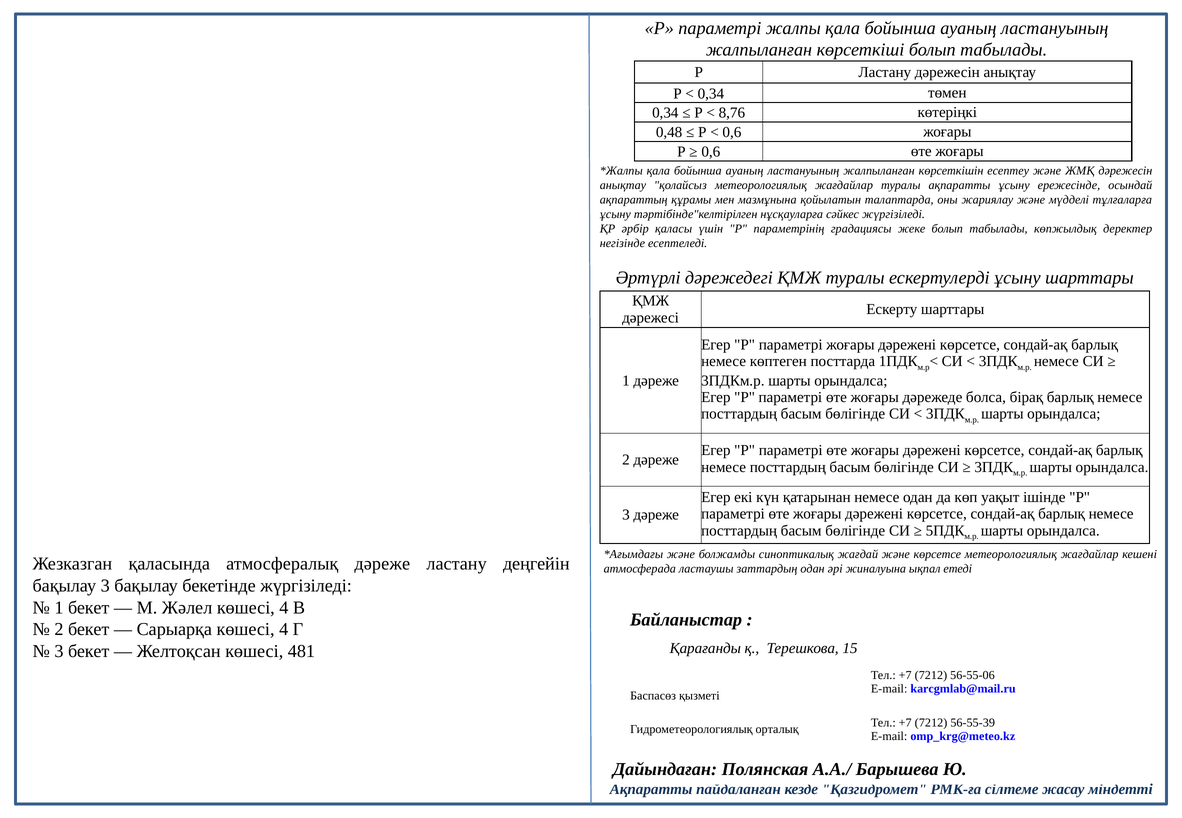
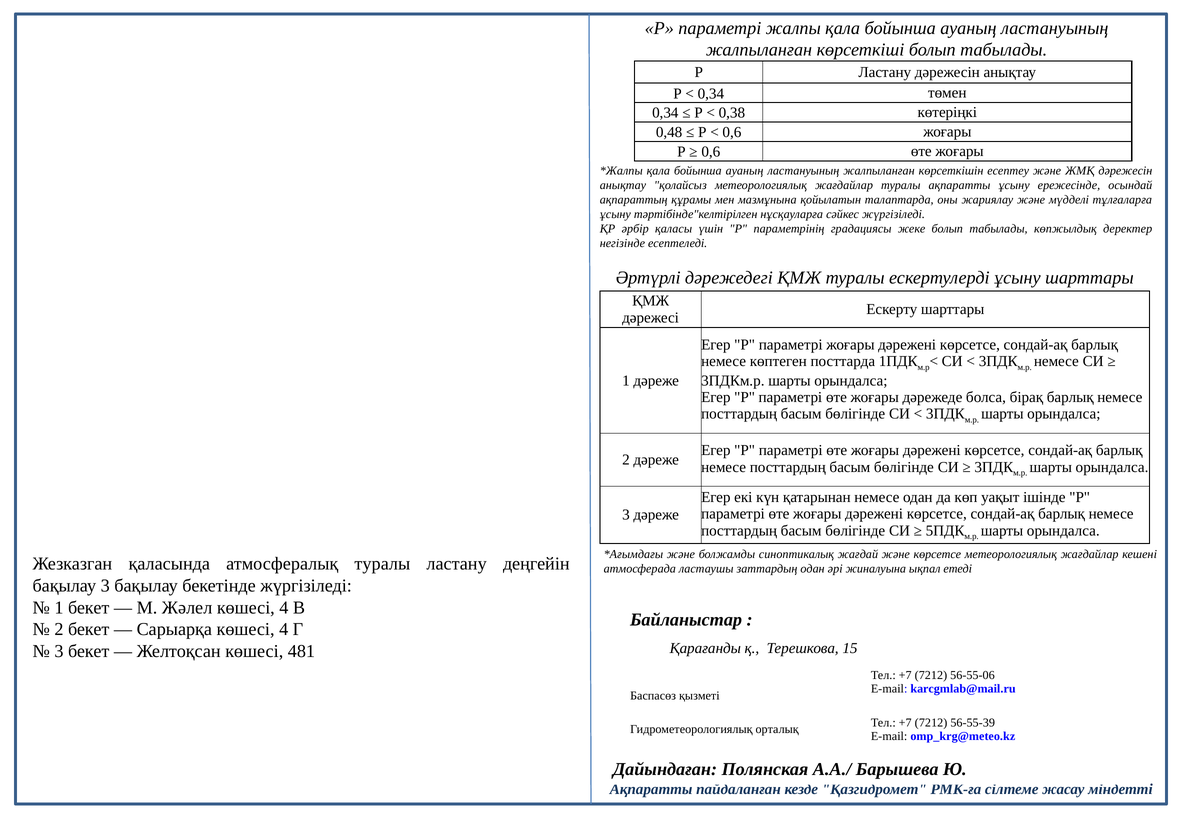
8,76: 8,76 -> 0,38
атмосфералық дәреже: дәреже -> туралы
